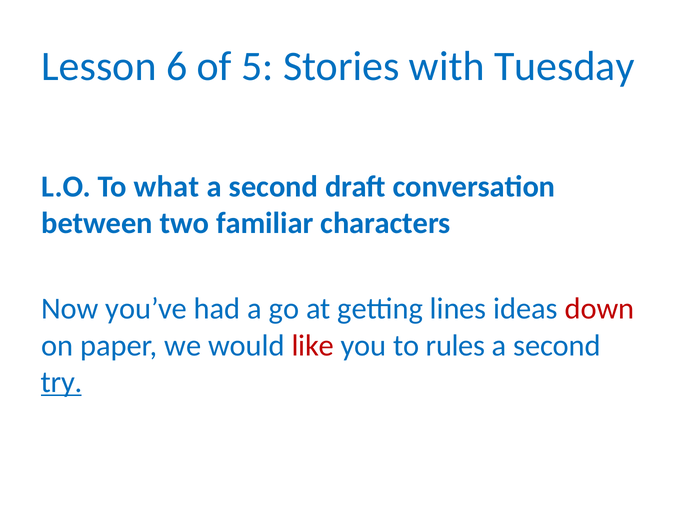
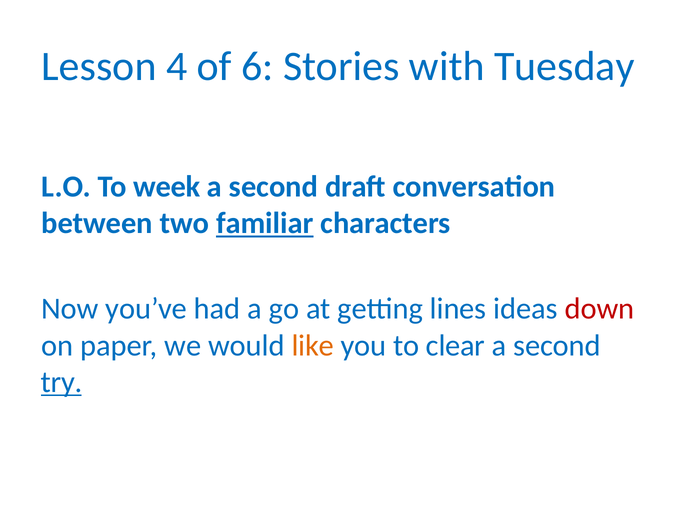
6: 6 -> 4
5: 5 -> 6
what: what -> week
familiar underline: none -> present
like colour: red -> orange
rules: rules -> clear
